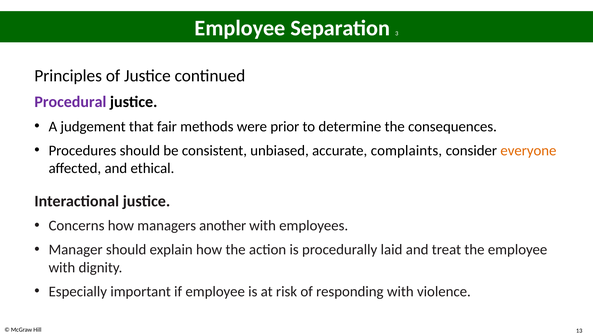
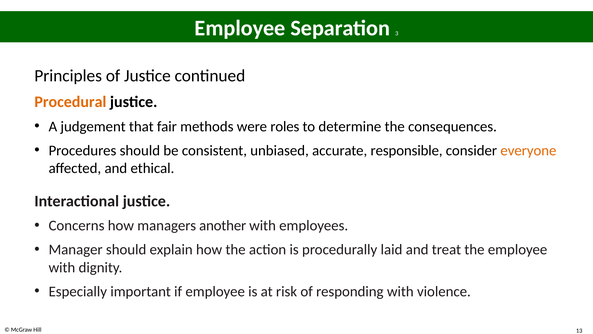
Procedural colour: purple -> orange
prior: prior -> roles
complaints: complaints -> responsible
